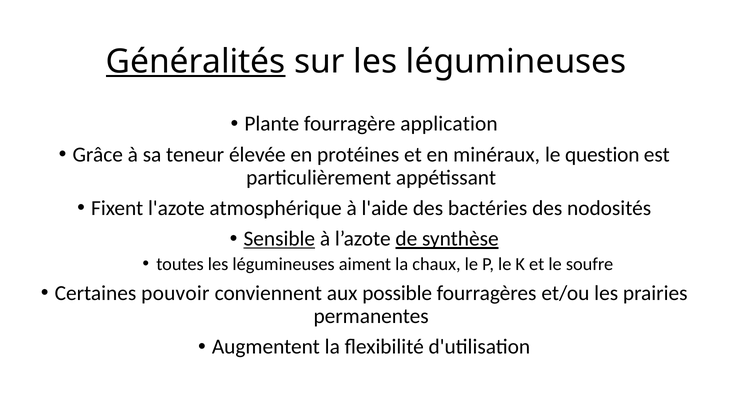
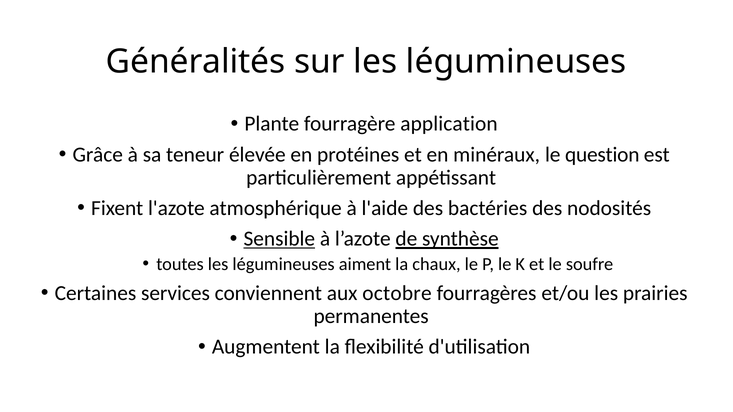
Généralités underline: present -> none
pouvoir: pouvoir -> services
possible: possible -> octobre
